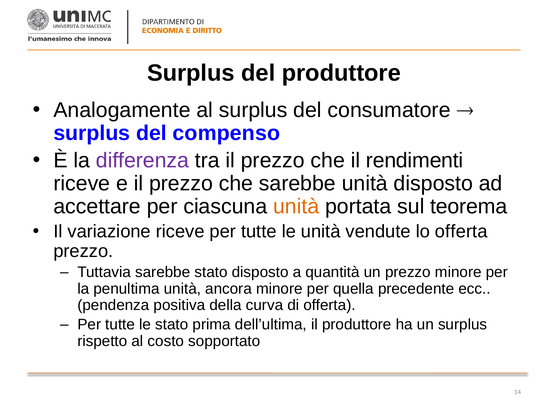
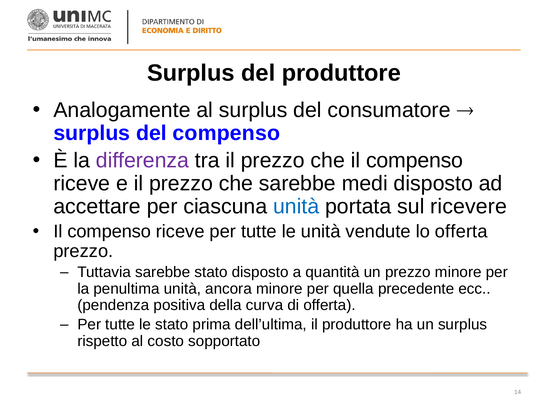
che il rendimenti: rendimenti -> compenso
sarebbe unità: unità -> medi
unità at (296, 206) colour: orange -> blue
teorema: teorema -> ricevere
variazione at (109, 231): variazione -> compenso
